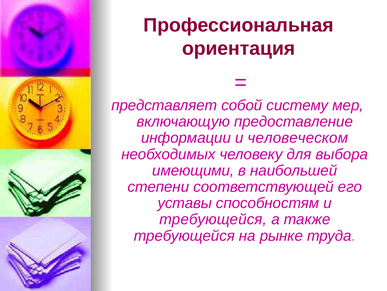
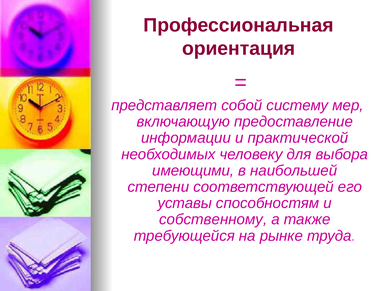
человеческом: человеческом -> практической
требующейся at (213, 219): требующейся -> собственному
